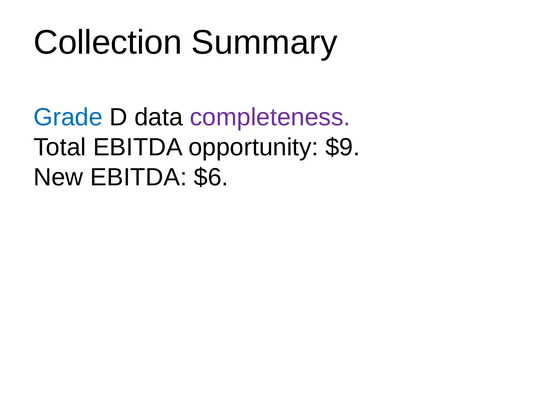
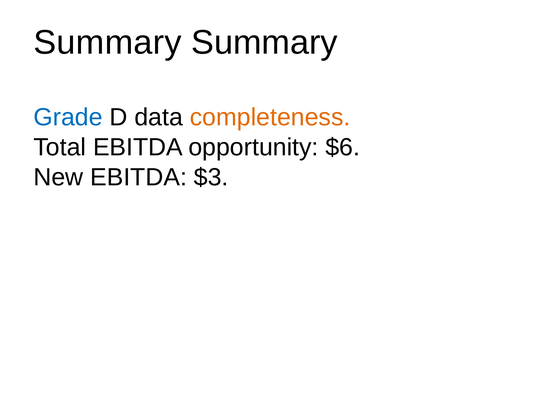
Collection at (108, 43): Collection -> Summary
completeness colour: purple -> orange
$9: $9 -> $6
$6: $6 -> $3
